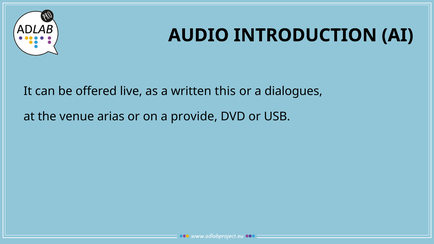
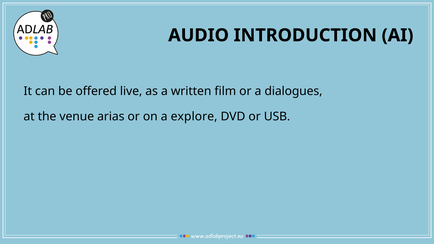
this: this -> film
provide: provide -> explore
